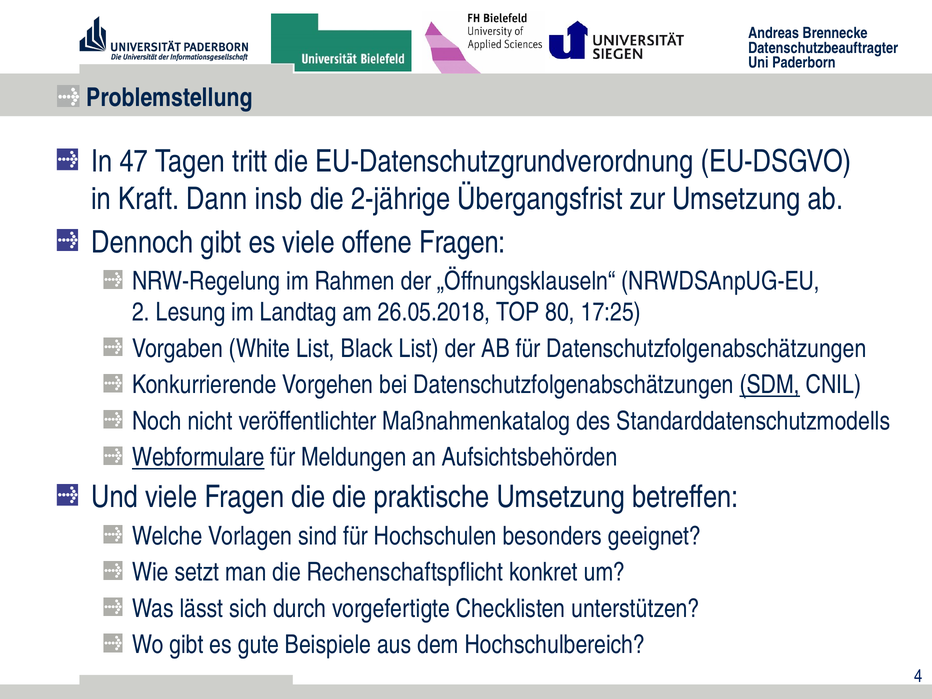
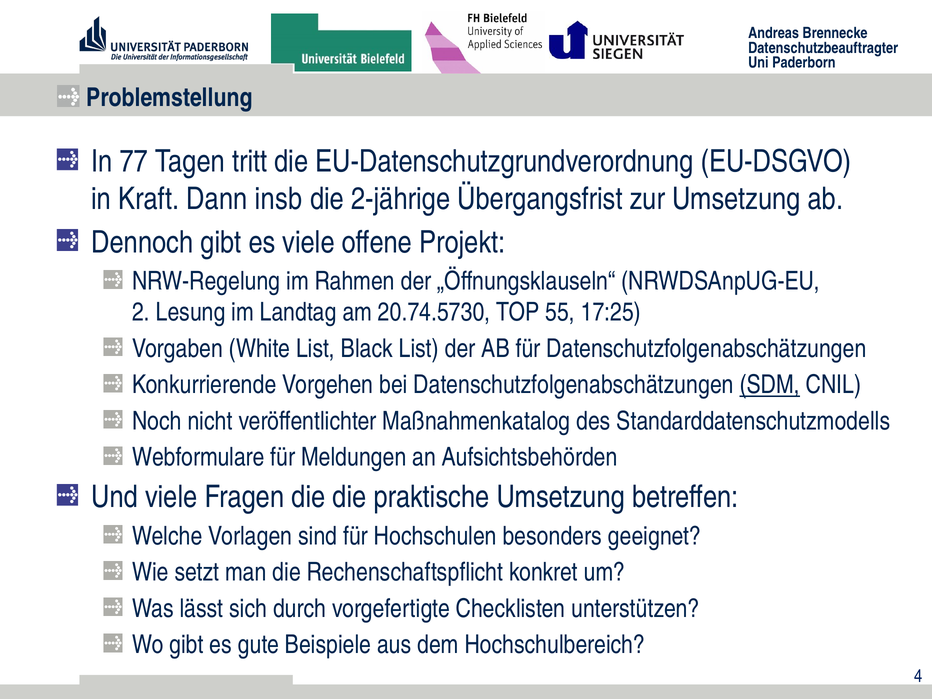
47: 47 -> 77
offene Fragen: Fragen -> Projekt
26.05.2018: 26.05.2018 -> 20.74.5730
80: 80 -> 55
Webformulare underline: present -> none
